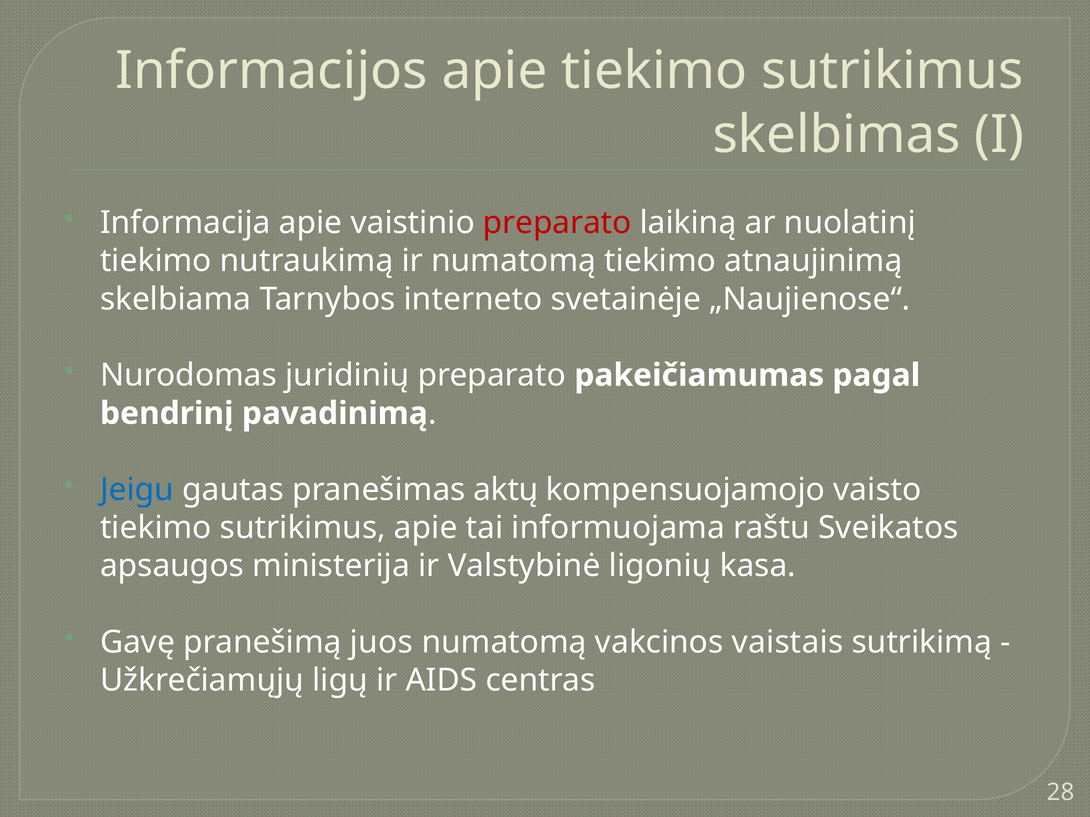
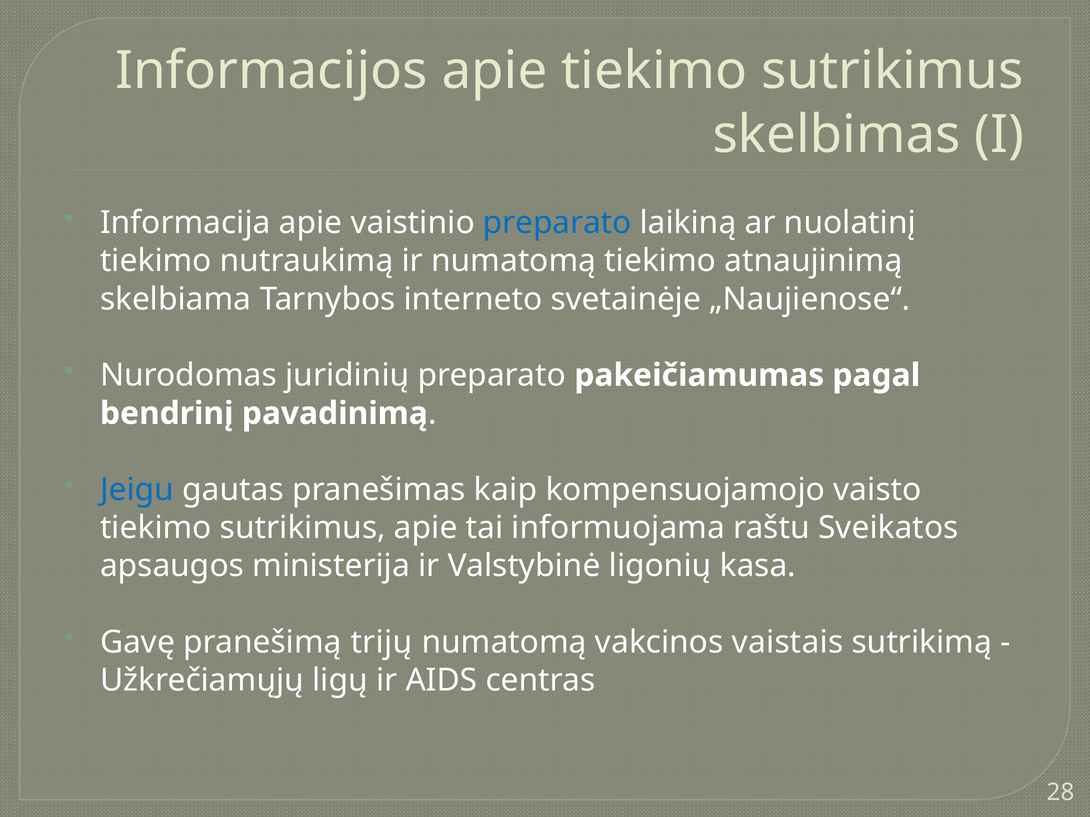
preparato at (557, 223) colour: red -> blue
aktų: aktų -> kaip
juos: juos -> trijų
